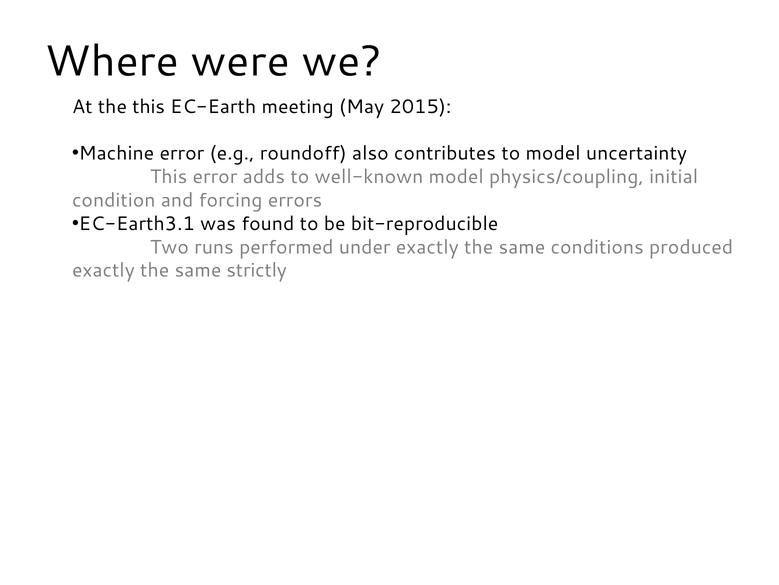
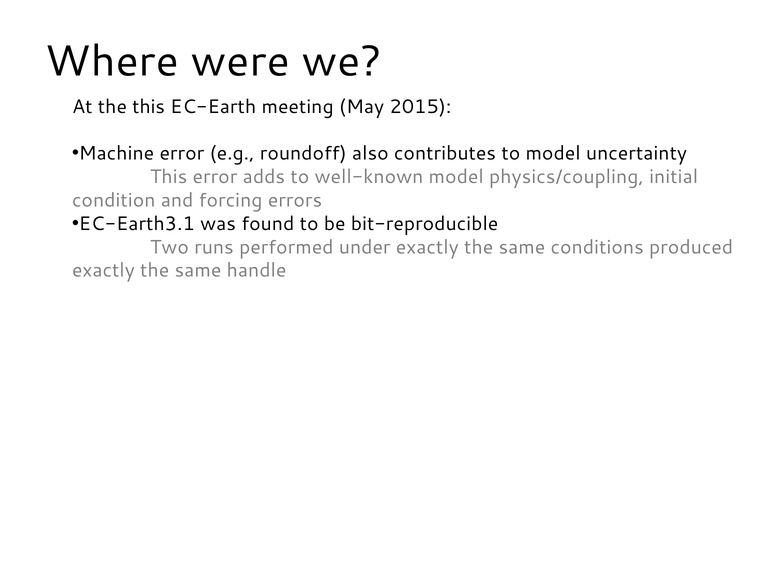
strictly: strictly -> handle
